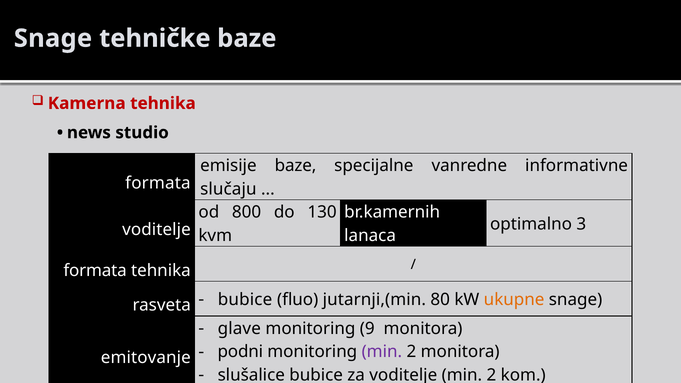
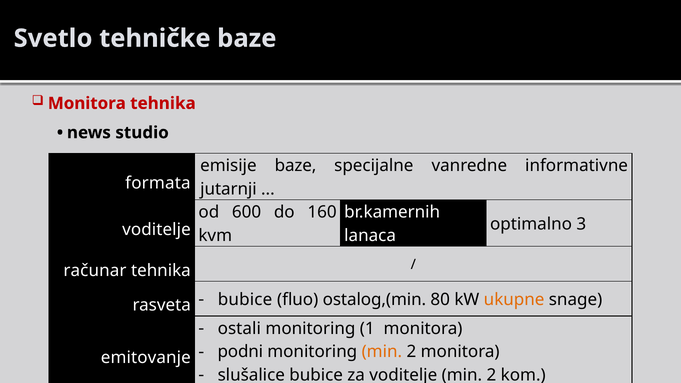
Snage at (53, 38): Snage -> Svetlo
Kamerna at (87, 103): Kamerna -> Monitora
slučaju: slučaju -> jutarnji
800: 800 -> 600
130: 130 -> 160
formata at (95, 270): formata -> računar
jutarnji,(min: jutarnji,(min -> ostalog,(min
glave: glave -> ostali
9: 9 -> 1
min at (382, 352) colour: purple -> orange
